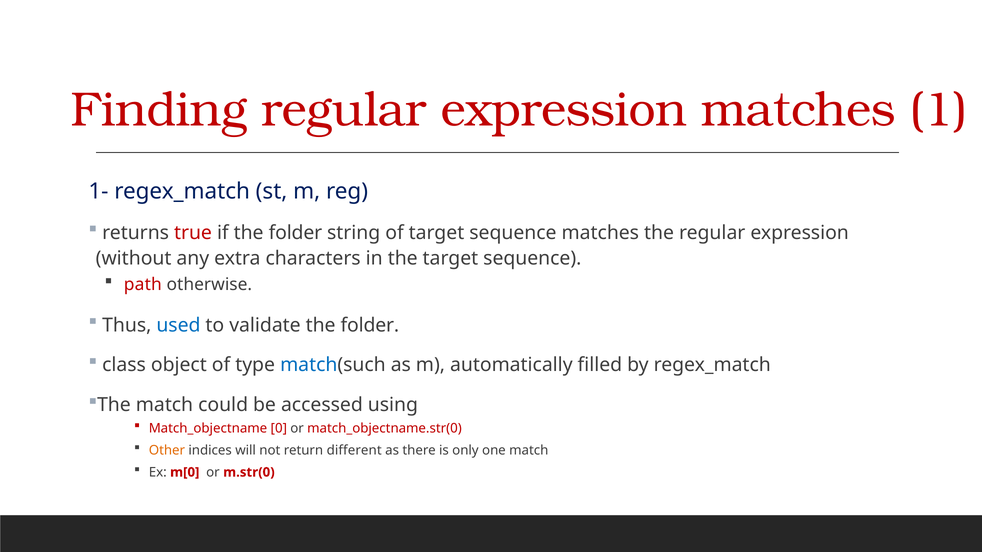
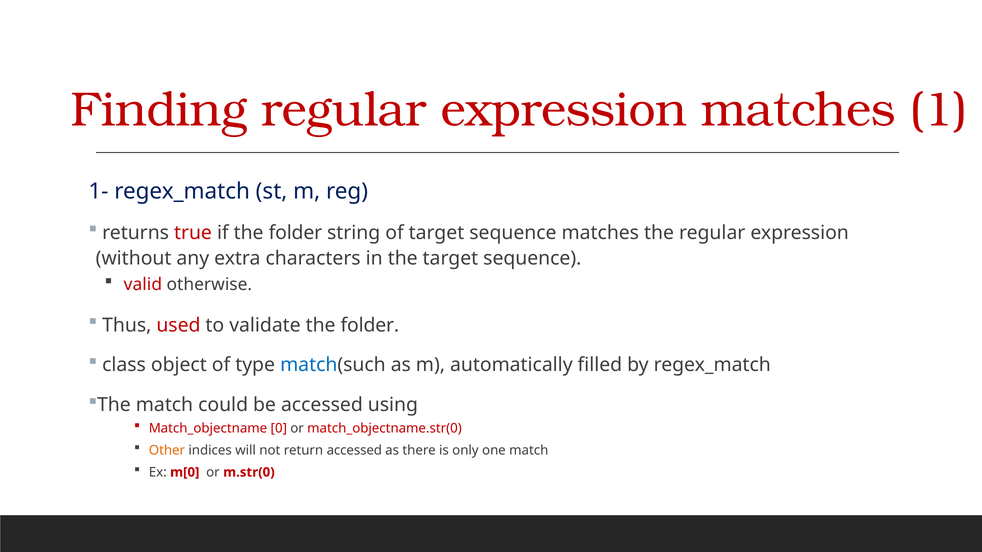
path: path -> valid
used colour: blue -> red
return different: different -> accessed
